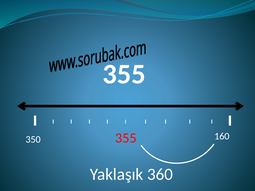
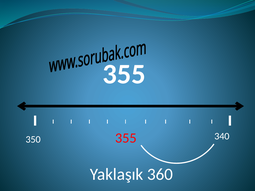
160: 160 -> 340
